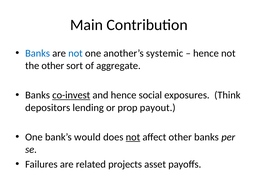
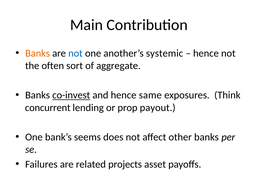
Banks at (38, 53) colour: blue -> orange
the other: other -> often
social: social -> same
depositors: depositors -> concurrent
would: would -> seems
not at (133, 137) underline: present -> none
